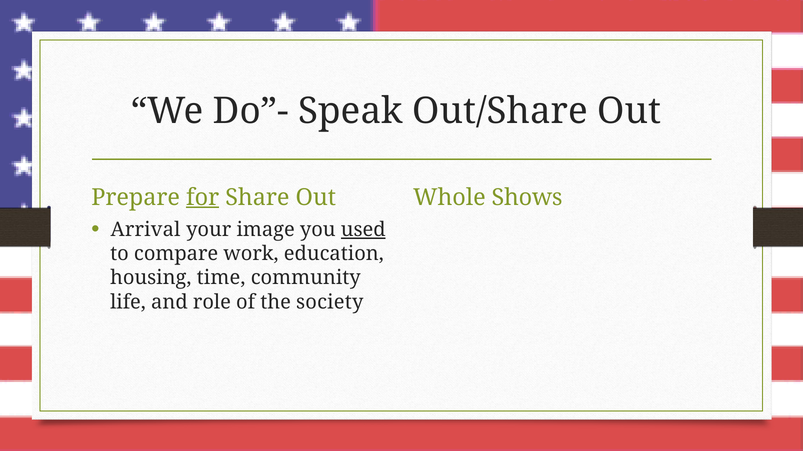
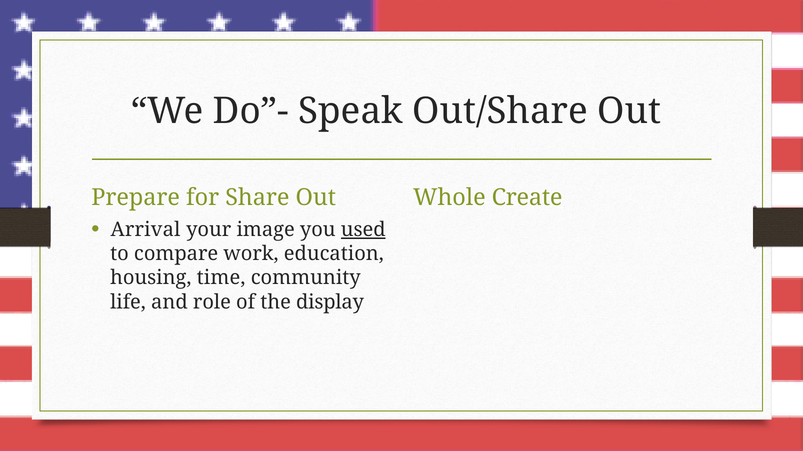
for underline: present -> none
Shows: Shows -> Create
society: society -> display
